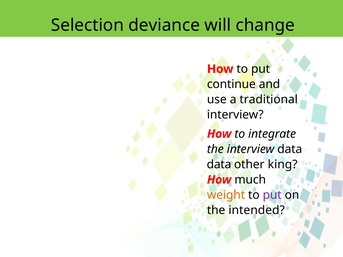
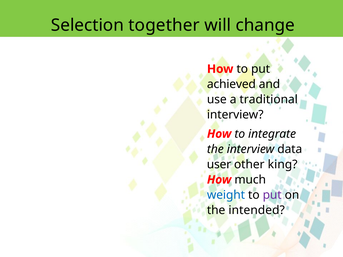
deviance: deviance -> together
continue: continue -> achieved
data at (219, 165): data -> user
weight colour: orange -> blue
